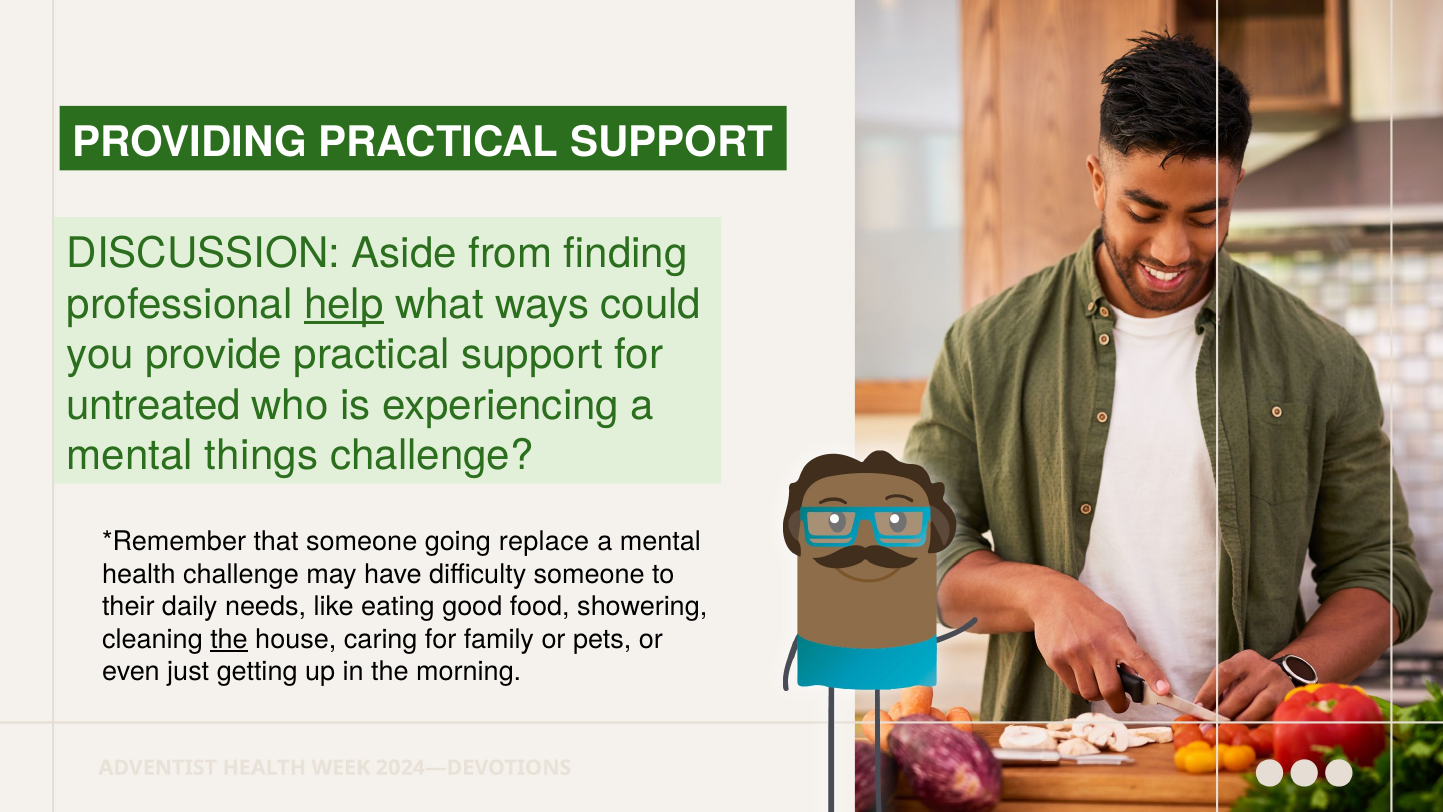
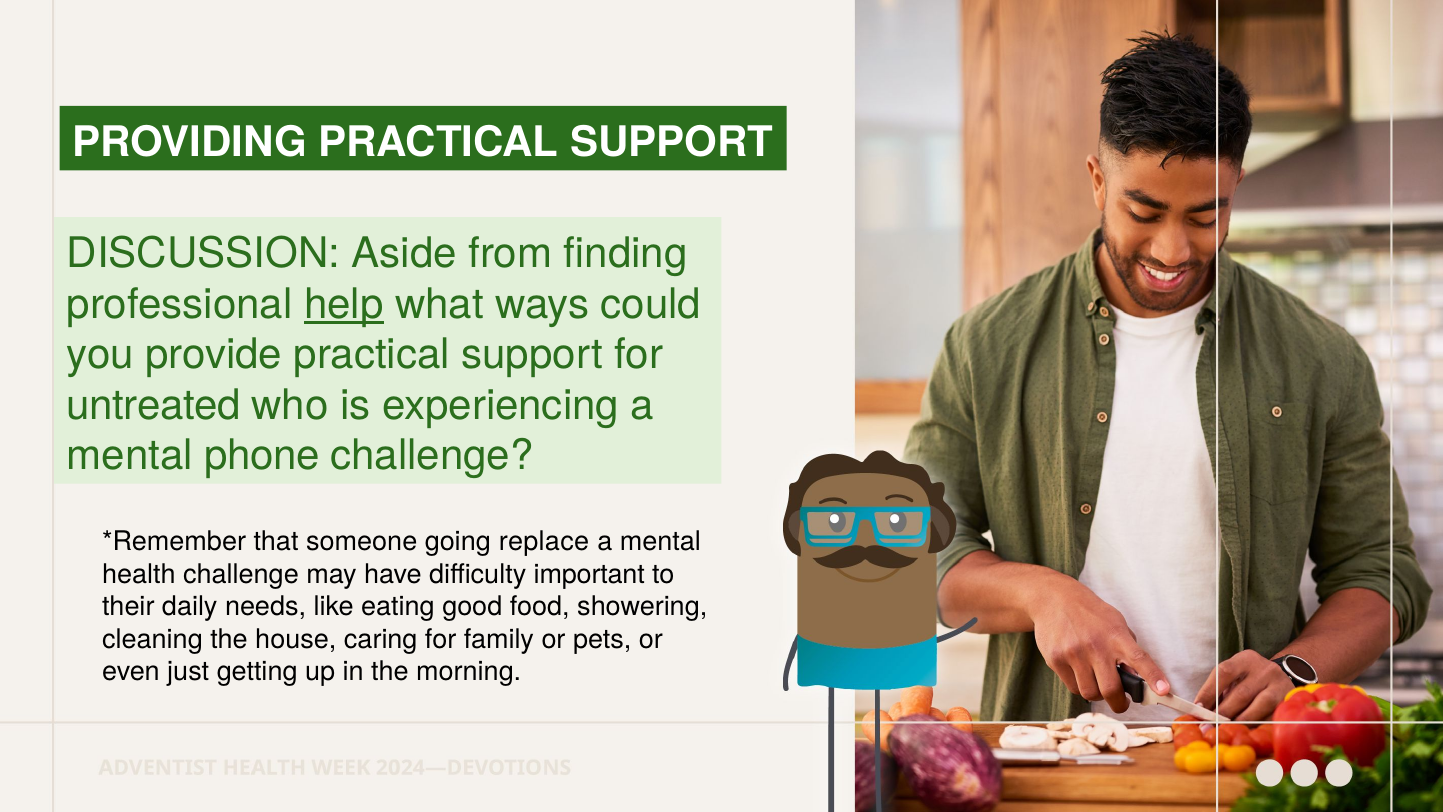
things: things -> phone
difficulty someone: someone -> important
the at (229, 639) underline: present -> none
